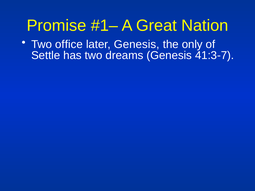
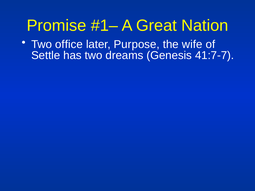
later Genesis: Genesis -> Purpose
only: only -> wife
41:3-7: 41:3-7 -> 41:7-7
